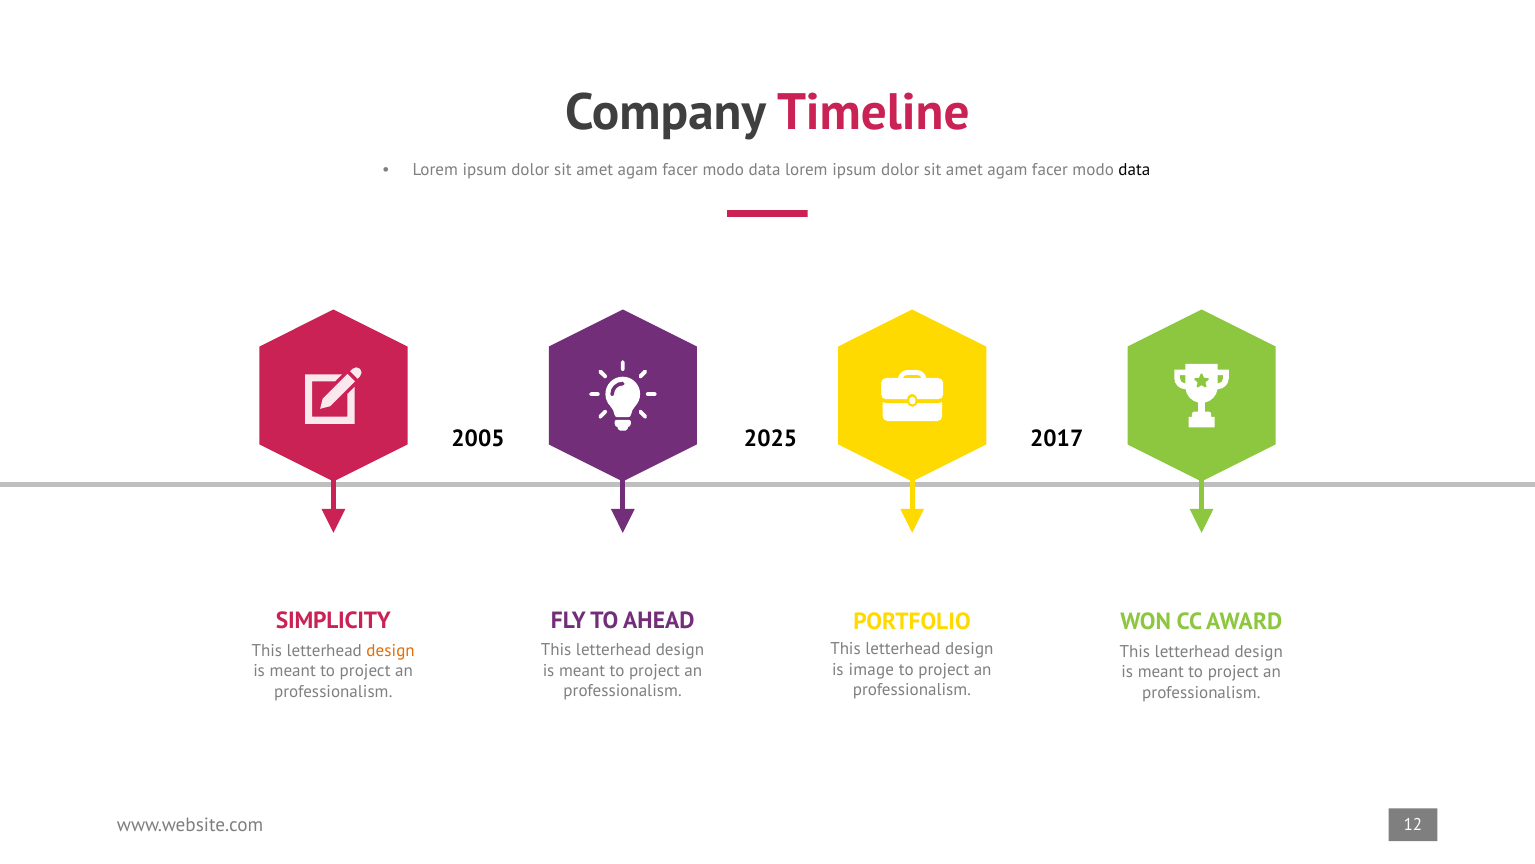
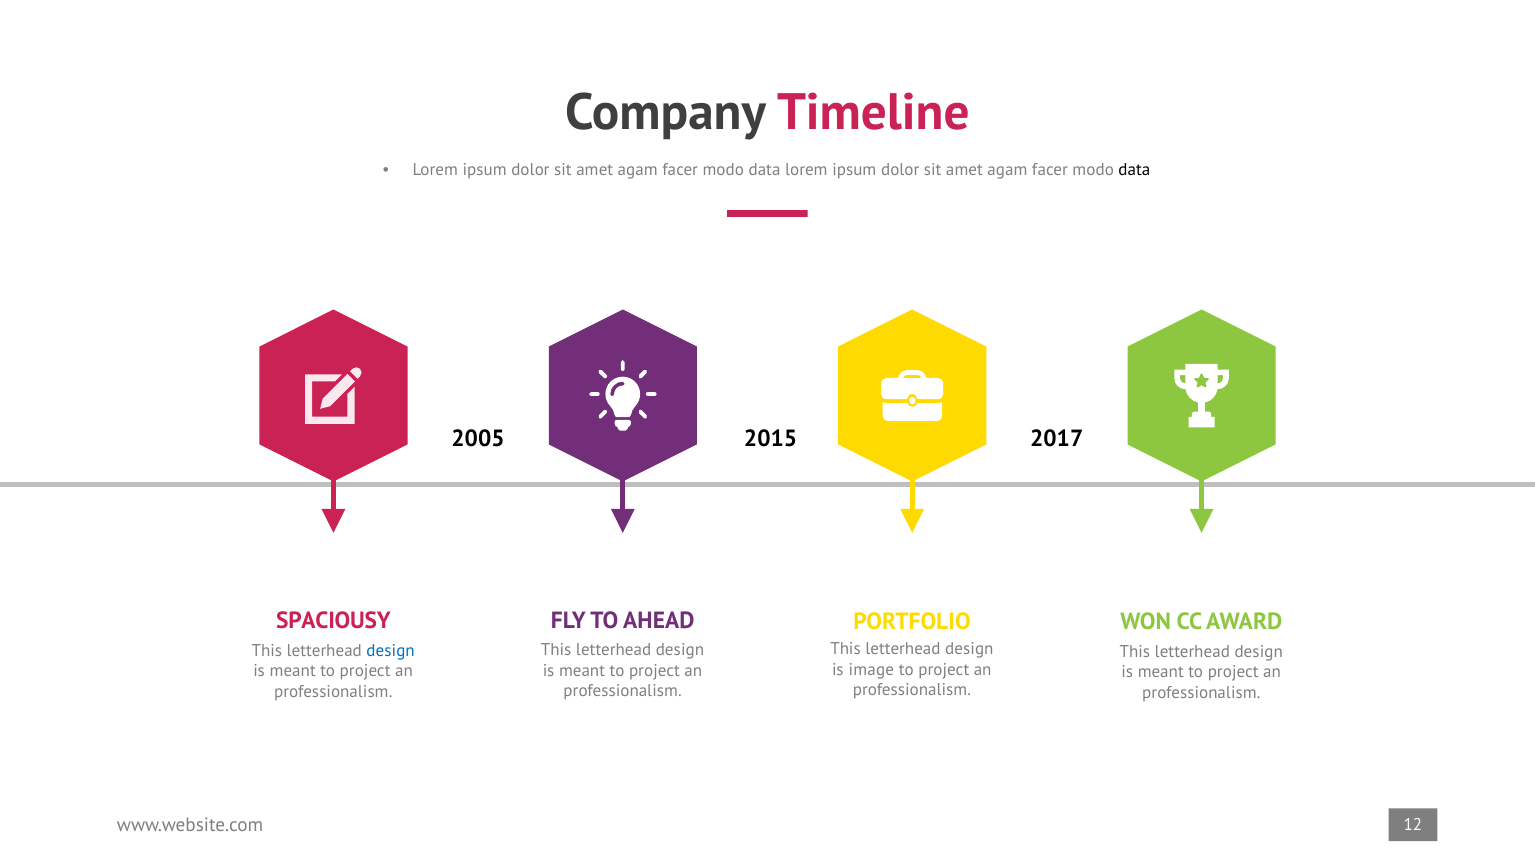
2025: 2025 -> 2015
SIMPLICITY: SIMPLICITY -> SPACIOUSY
design at (391, 650) colour: orange -> blue
